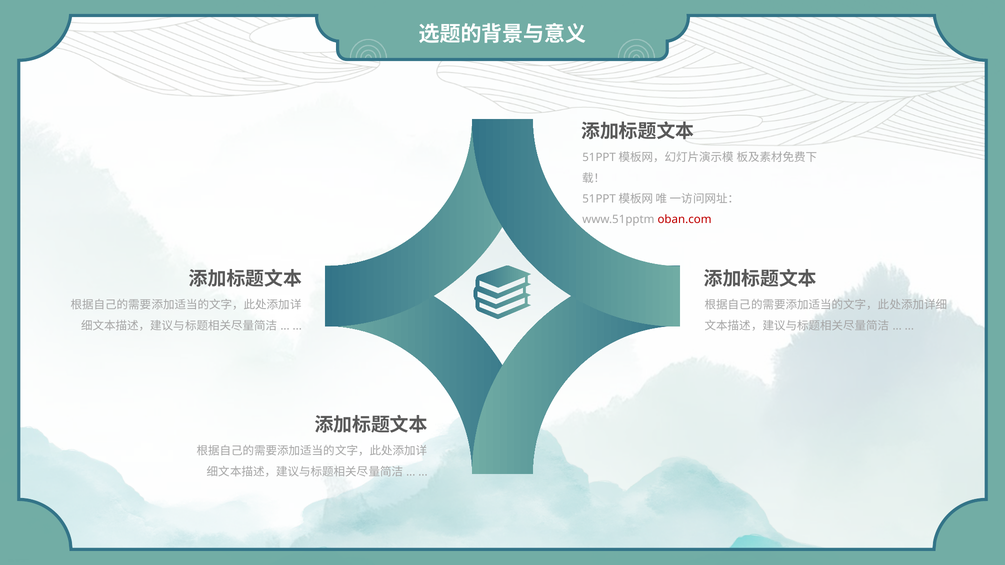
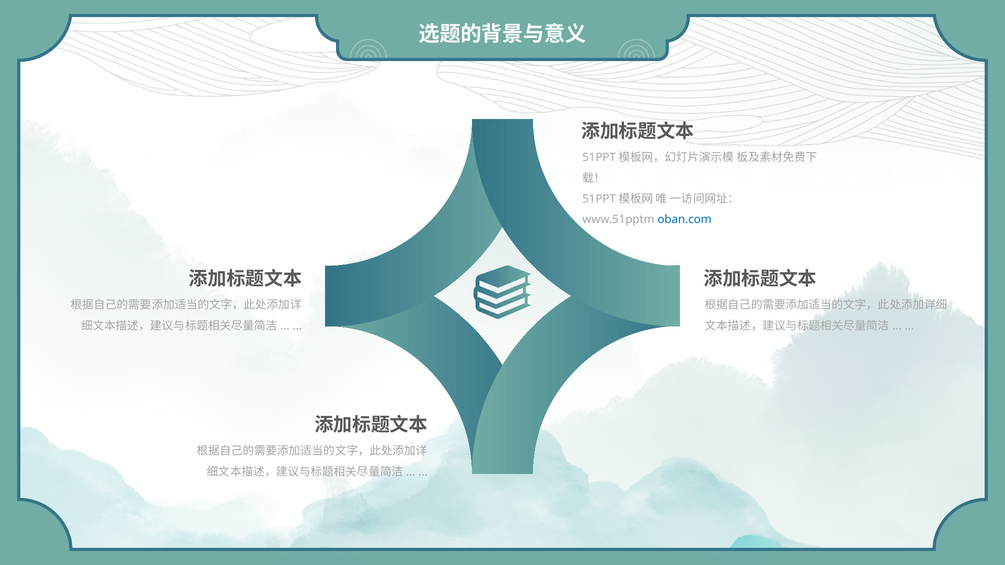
oban.com colour: red -> blue
